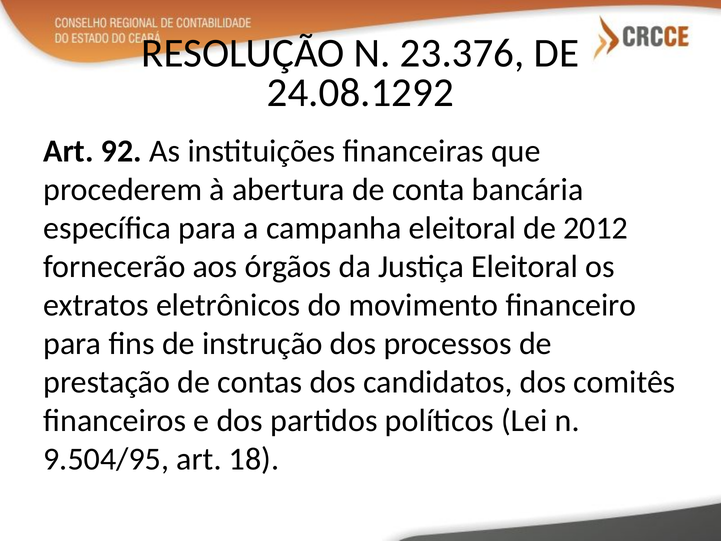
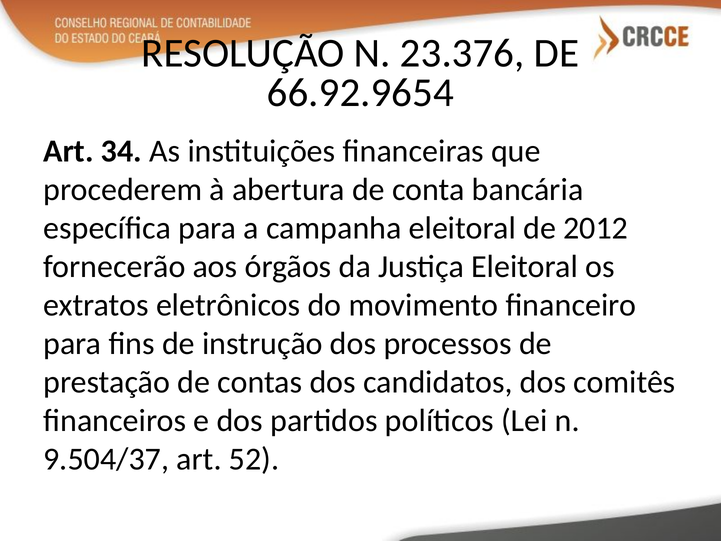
24.08.1292: 24.08.1292 -> 66.92.9654
92: 92 -> 34
9.504/95: 9.504/95 -> 9.504/37
18: 18 -> 52
